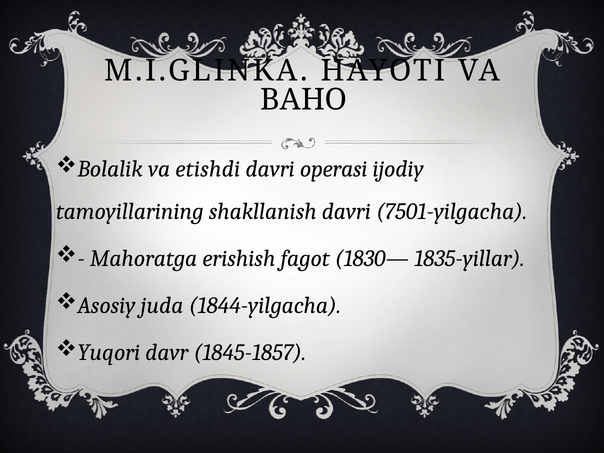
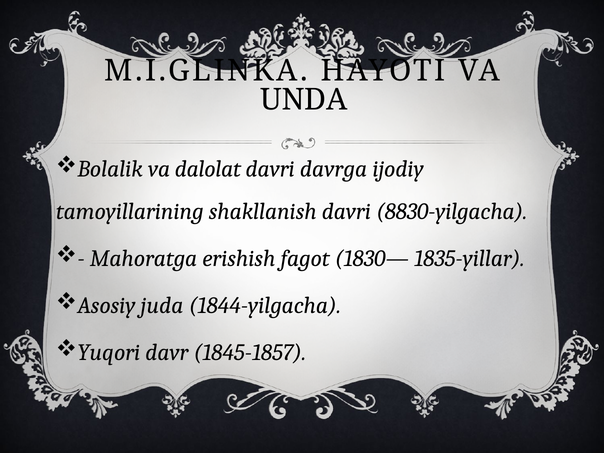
BAHO: BAHO -> UNDA
etishdi: etishdi -> dalolat
operasi: operasi -> davrga
7501-yilgacha: 7501-yilgacha -> 8830-yilgacha
